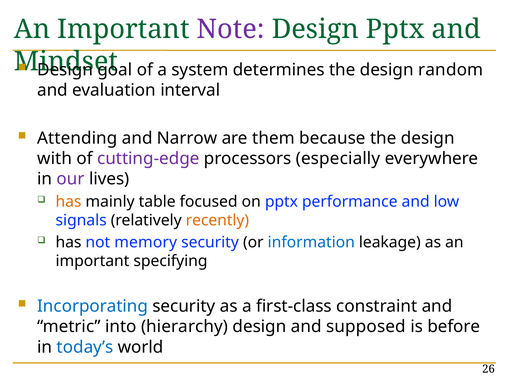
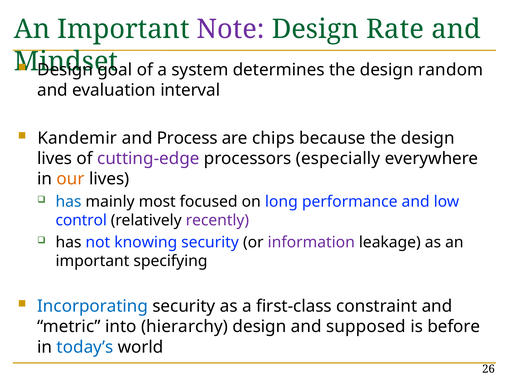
Design Pptx: Pptx -> Rate
Attending: Attending -> Kandemir
Narrow: Narrow -> Process
them: them -> chips
with at (55, 159): with -> lives
our colour: purple -> orange
has at (69, 202) colour: orange -> blue
table: table -> most
on pptx: pptx -> long
signals: signals -> control
recently colour: orange -> purple
memory: memory -> knowing
information colour: blue -> purple
